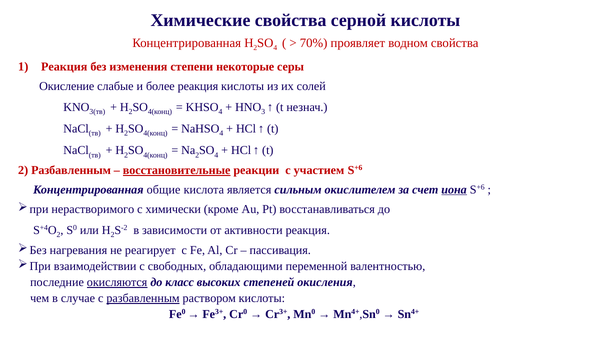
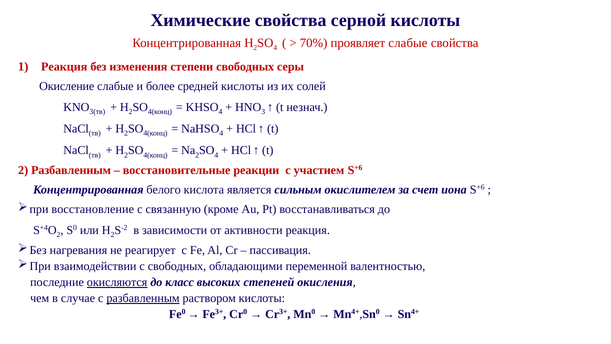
проявляет водном: водном -> слабые
степени некоторые: некоторые -> свободных
более реакция: реакция -> средней
восстановительные underline: present -> none
общие: общие -> белого
иона underline: present -> none
нерастворимого: нерастворимого -> восстановление
химически: химически -> связанную
